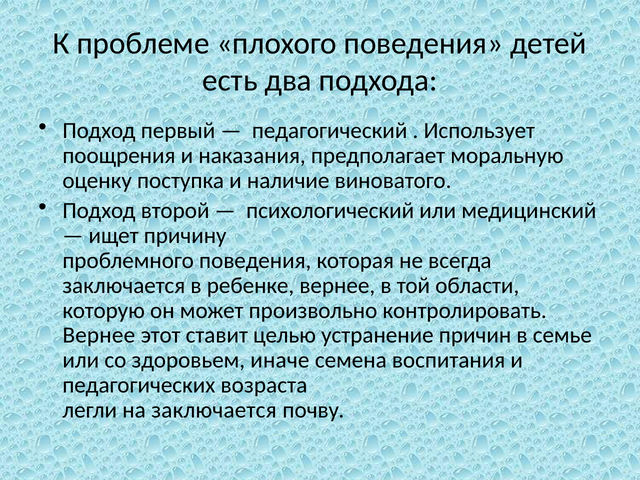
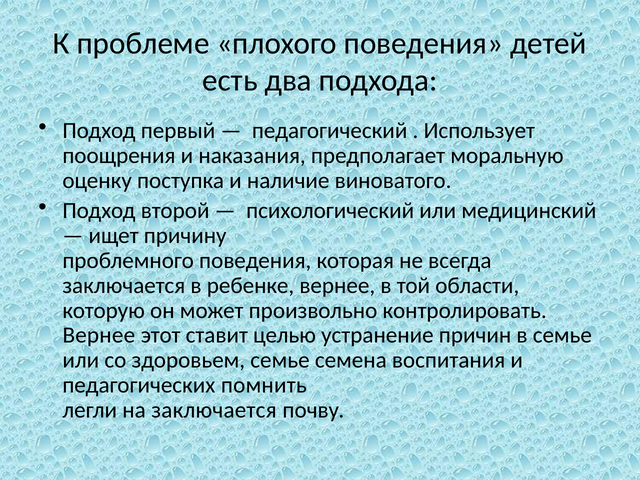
здоровьем иначе: иначе -> семье
возраста: возраста -> помнить
